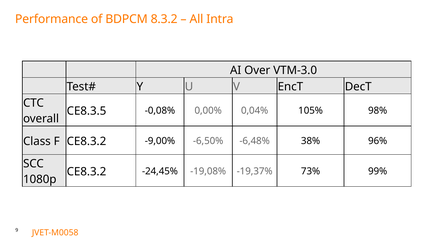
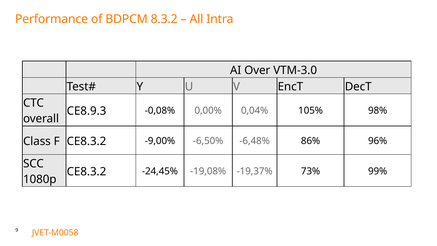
CE8.3.5: CE8.3.5 -> CE8.9.3
38%: 38% -> 86%
